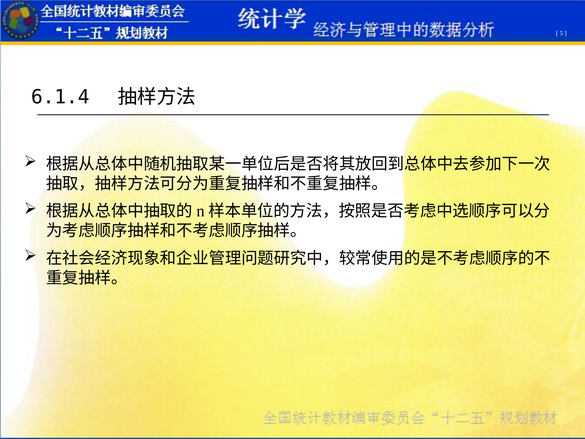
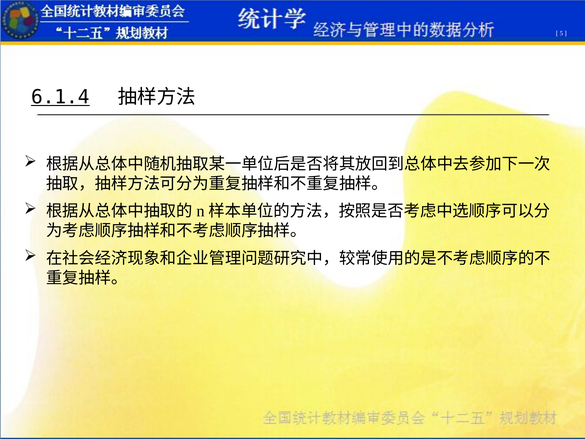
6.1.4 underline: none -> present
